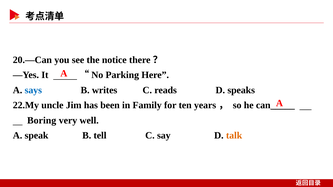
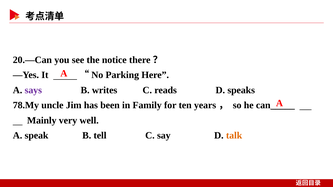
says colour: blue -> purple
22.My: 22.My -> 78.My
Boring: Boring -> Mainly
